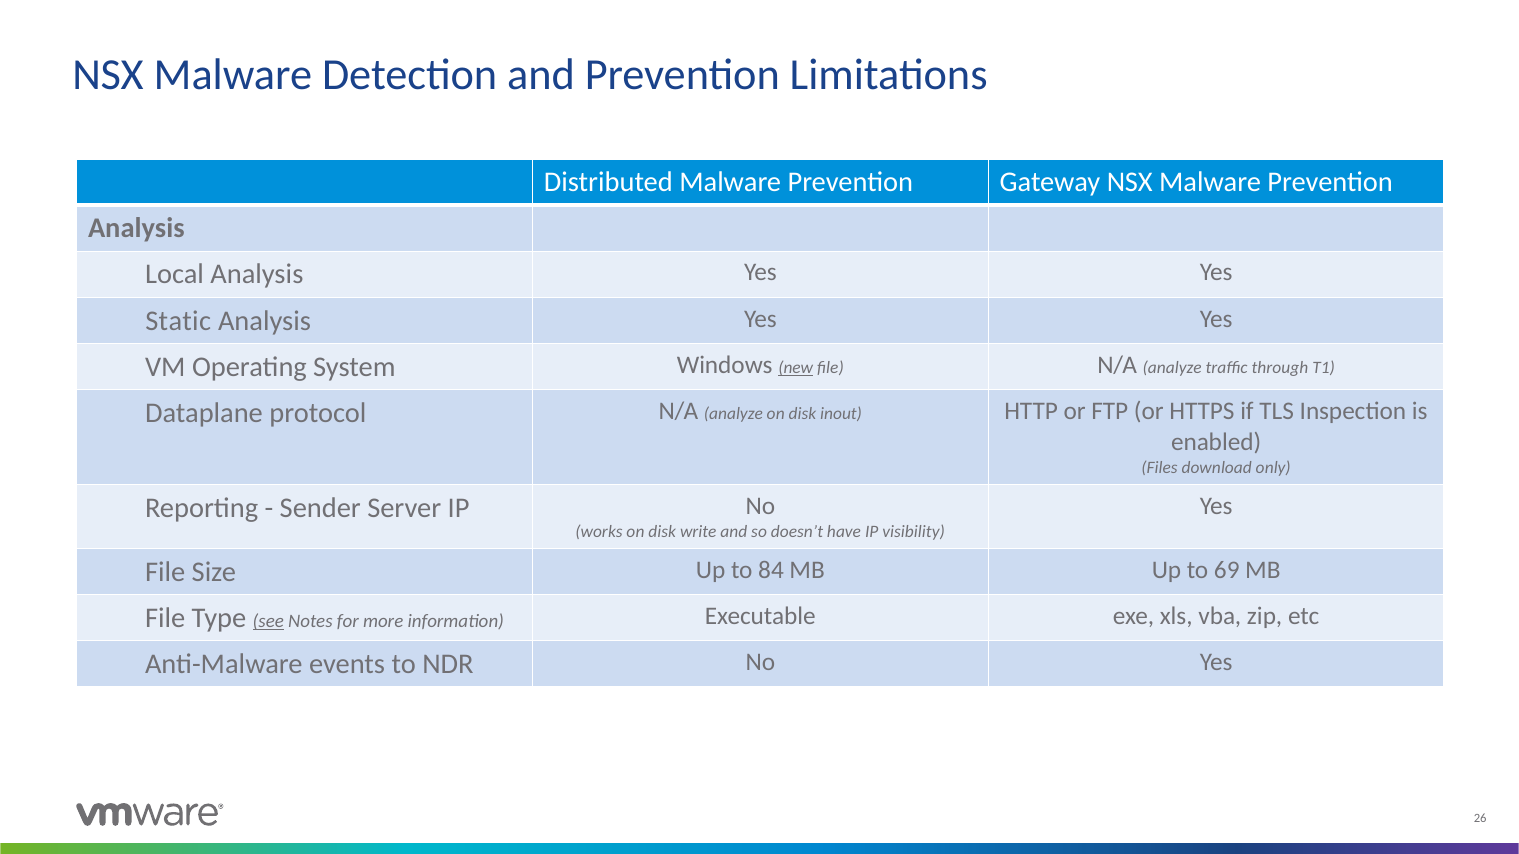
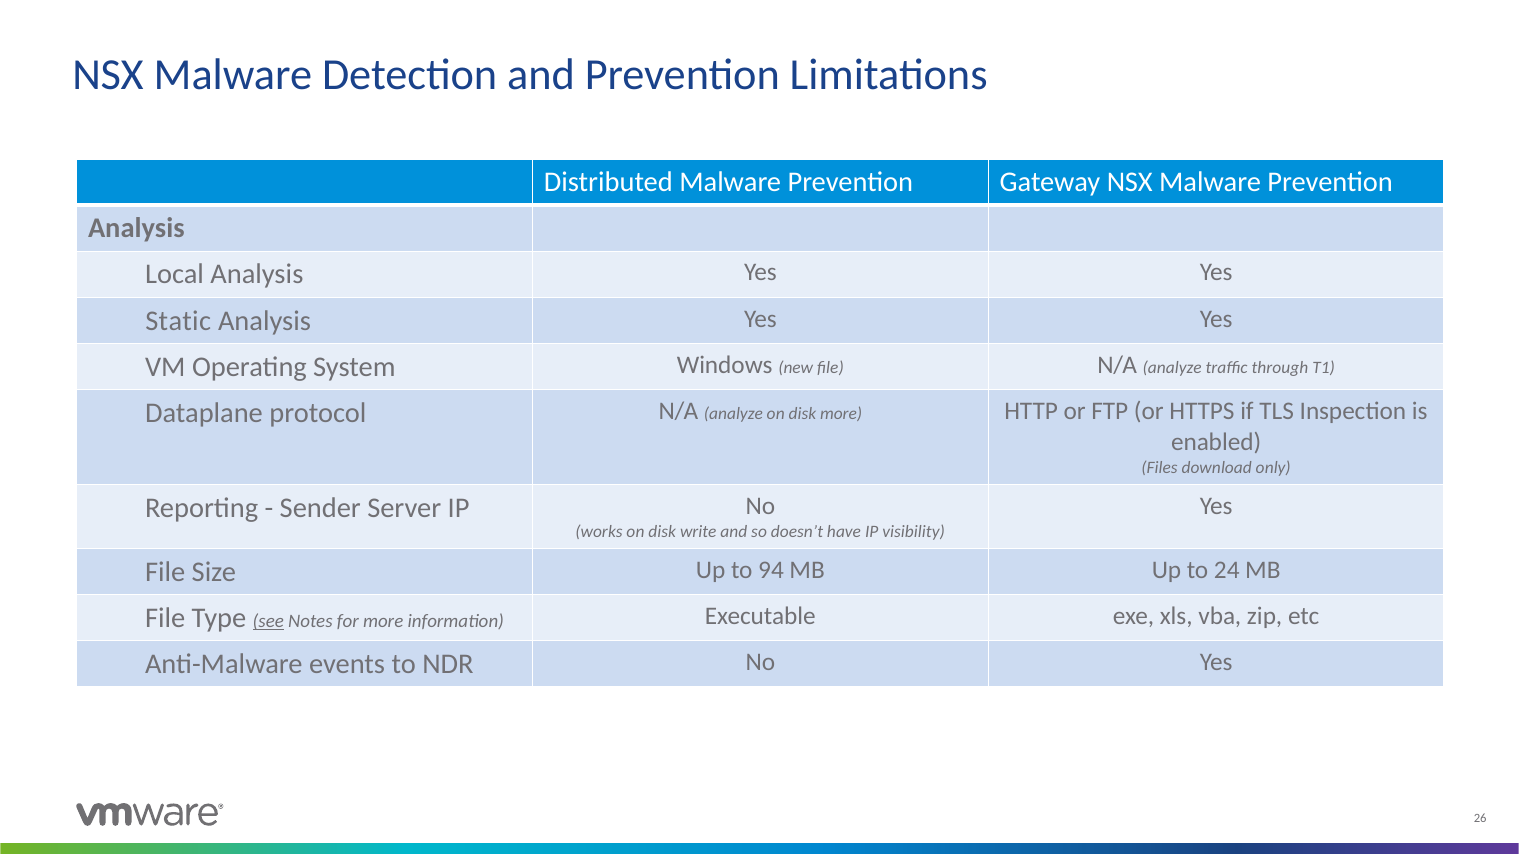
new underline: present -> none
disk inout: inout -> more
84: 84 -> 94
69: 69 -> 24
